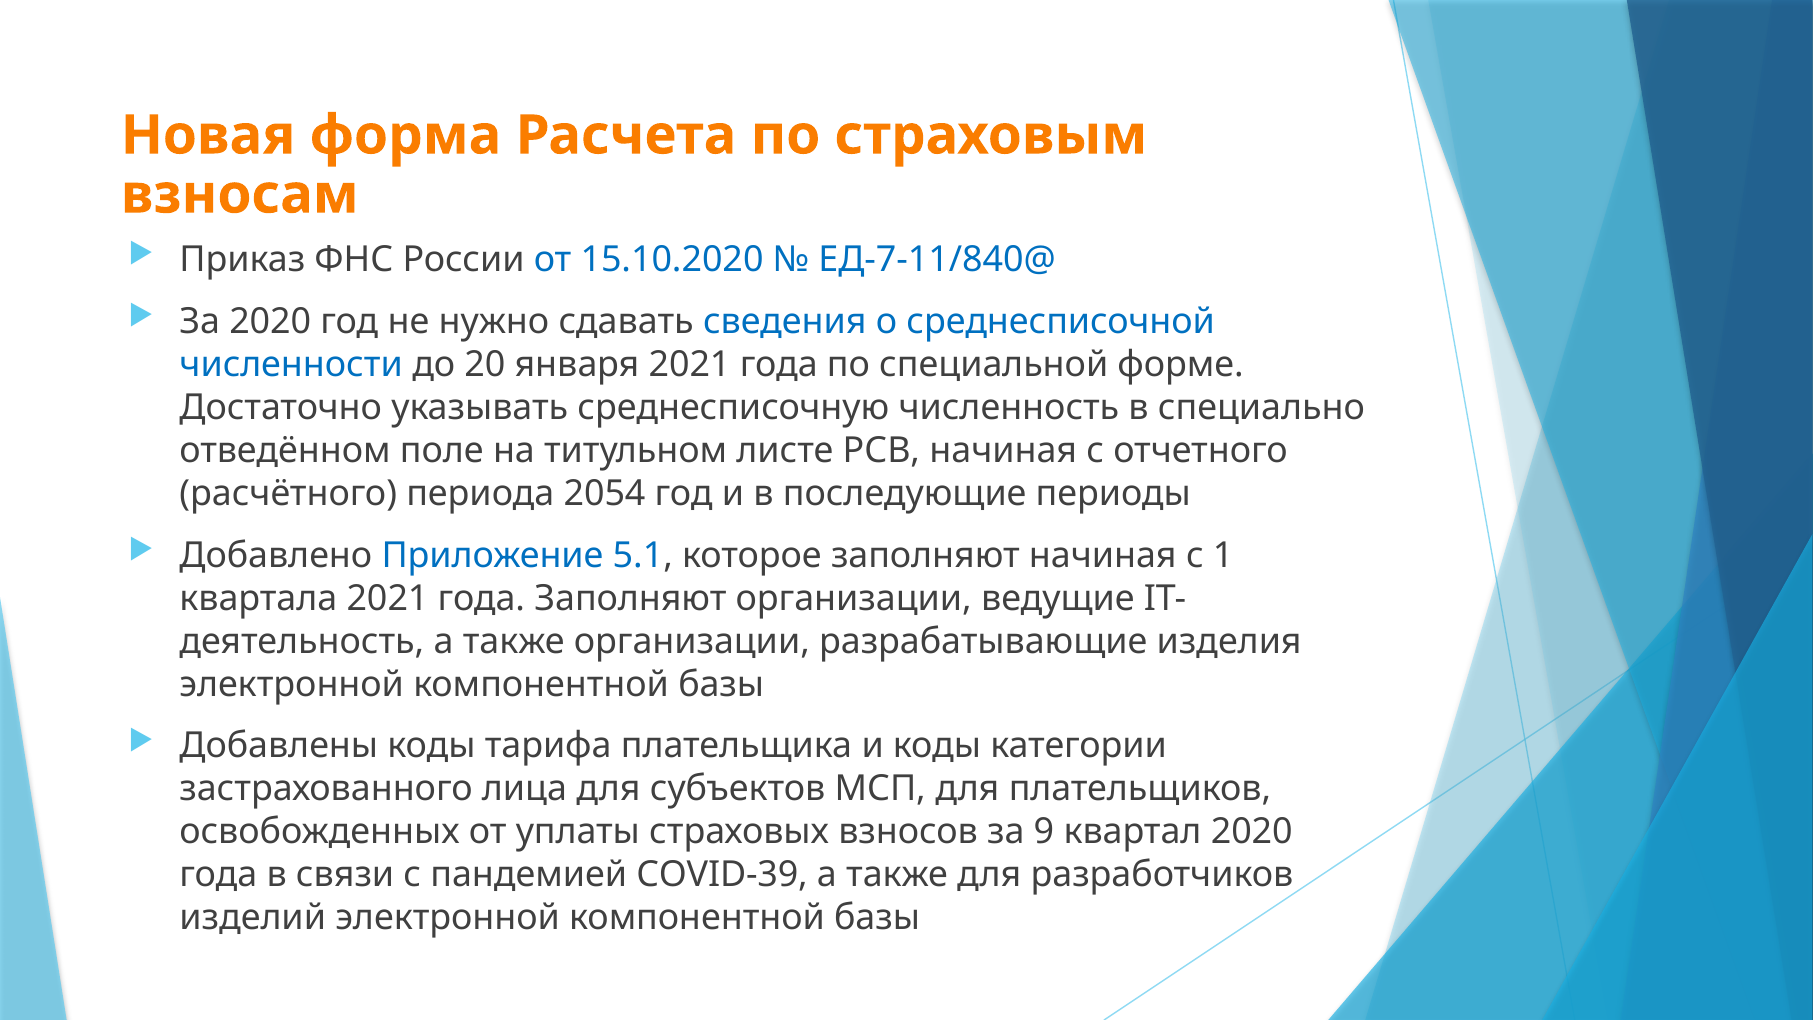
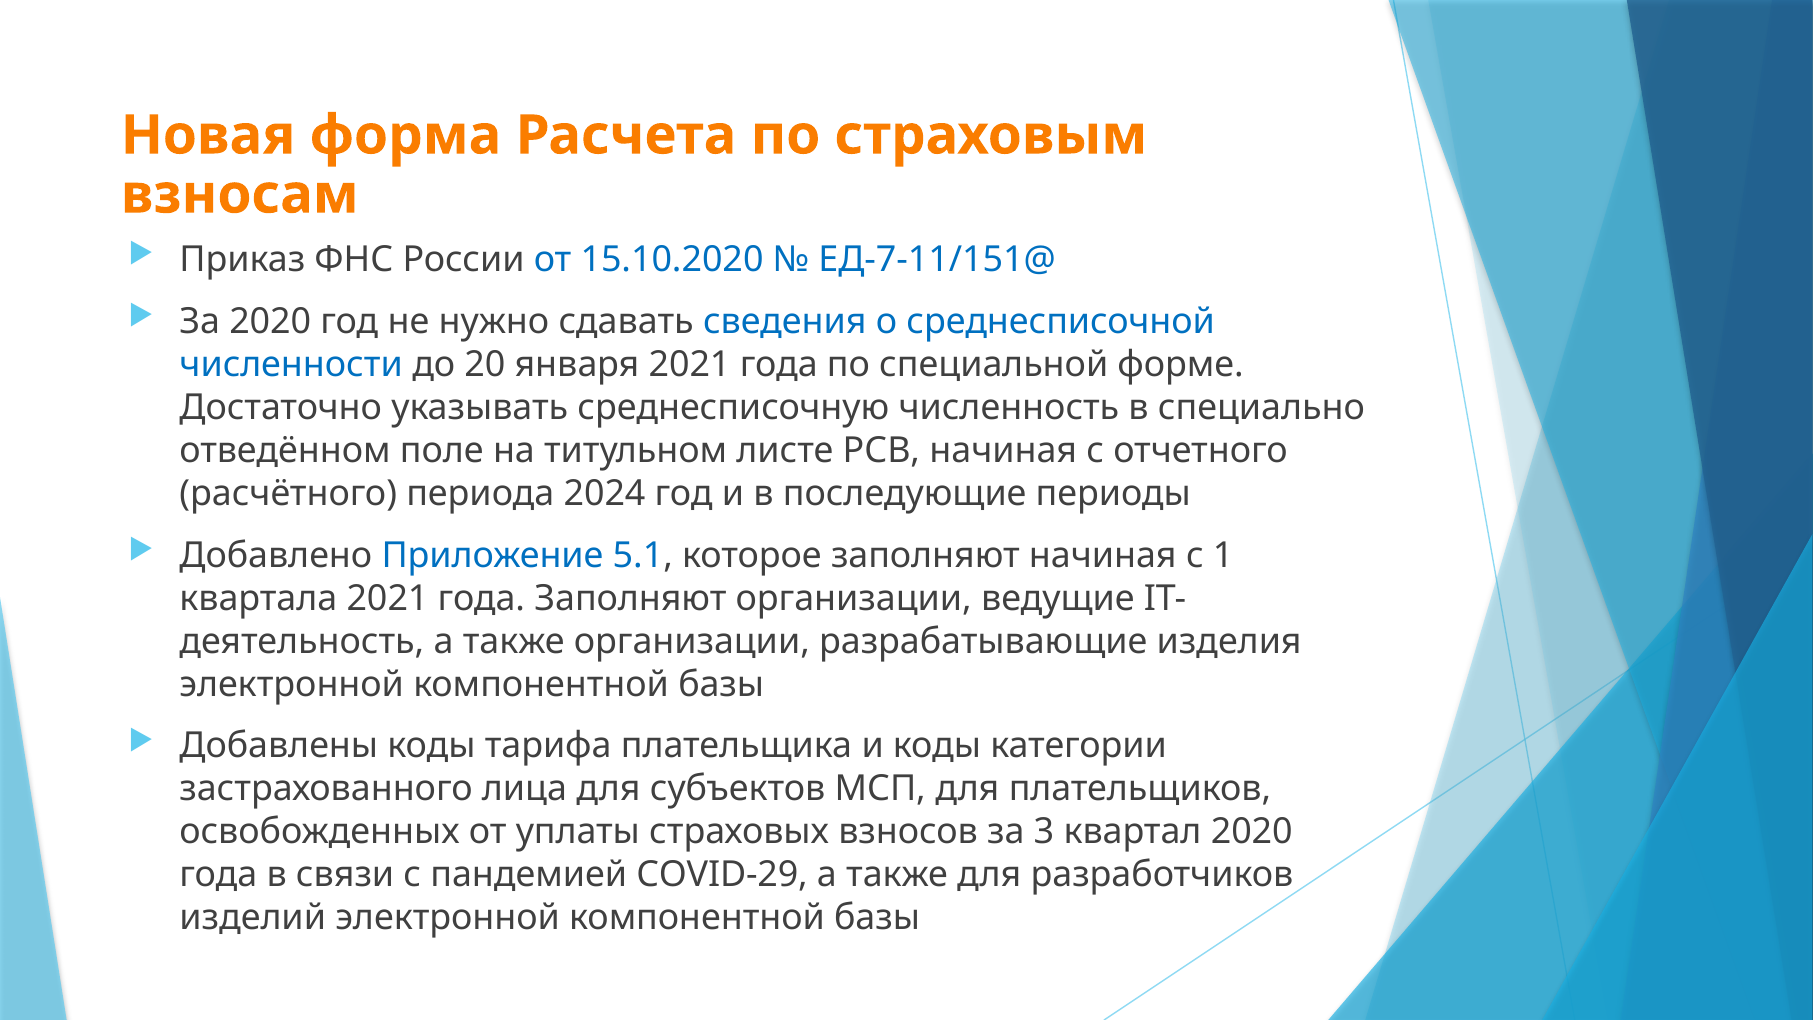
ЕД-7-11/840@: ЕД-7-11/840@ -> ЕД-7-11/151@
2054: 2054 -> 2024
9: 9 -> 3
COVID-39: COVID-39 -> COVID-29
